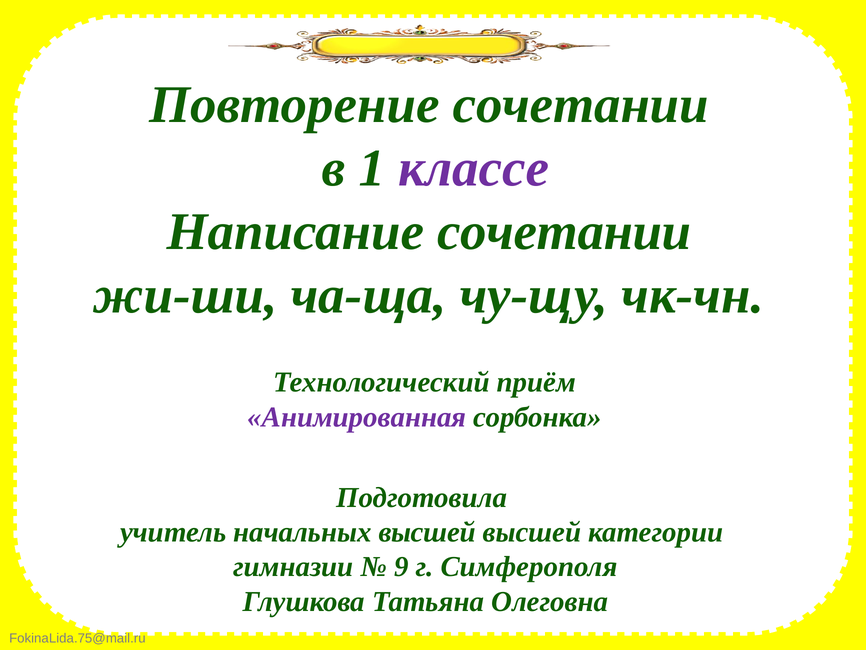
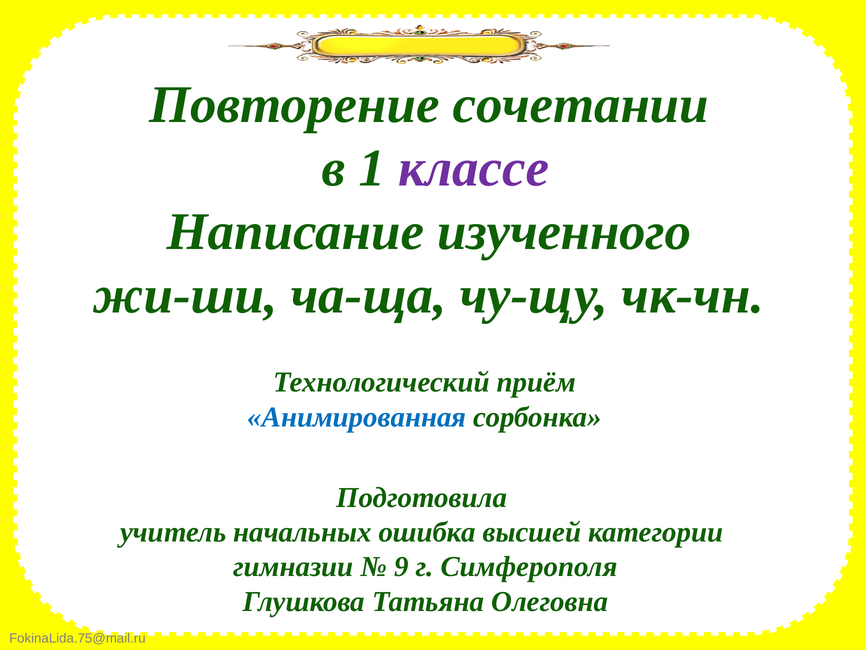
Написание сочетании: сочетании -> изученного
Анимированная colour: purple -> blue
начальных высшей: высшей -> ошибка
